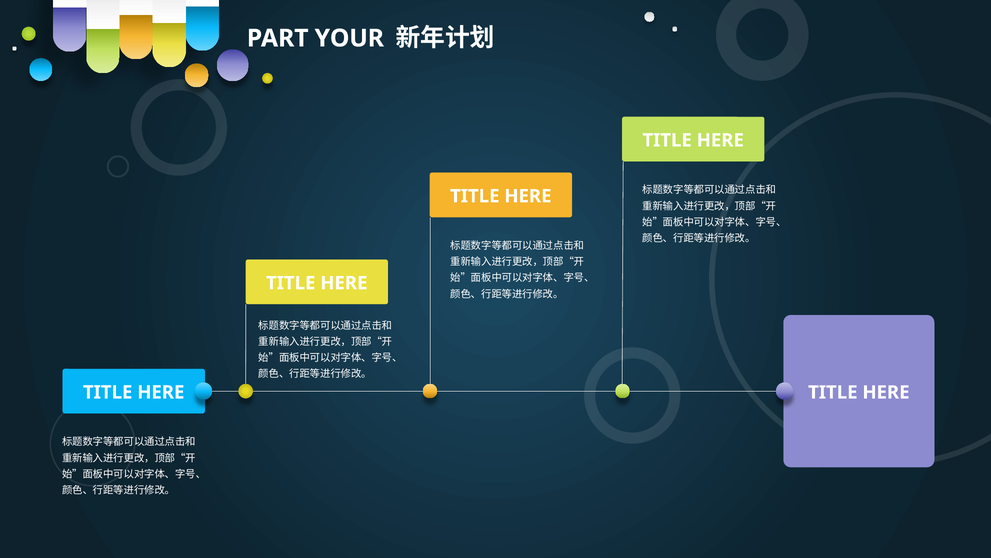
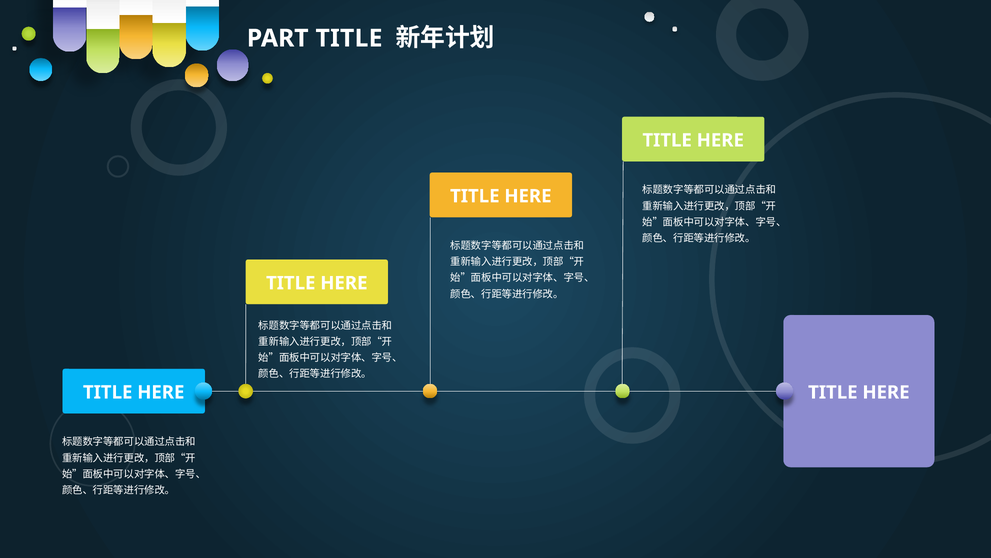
PART YOUR: YOUR -> TITLE
